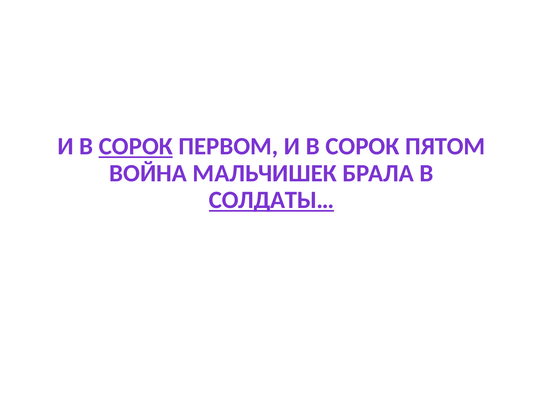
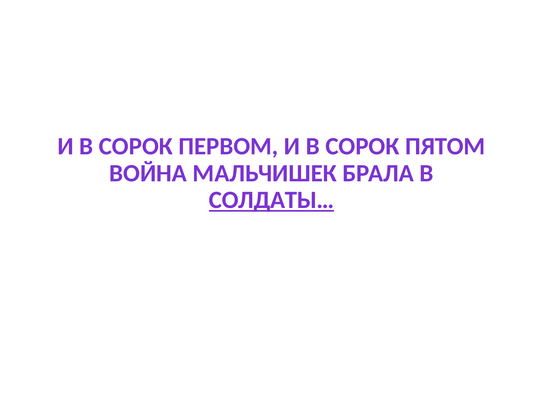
СОРОК at (136, 147) underline: present -> none
